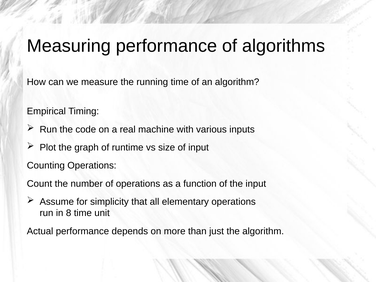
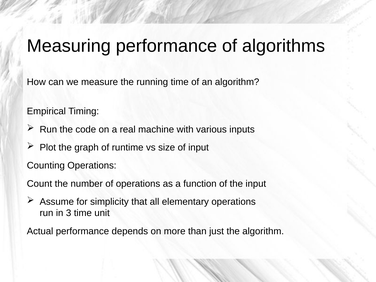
8: 8 -> 3
